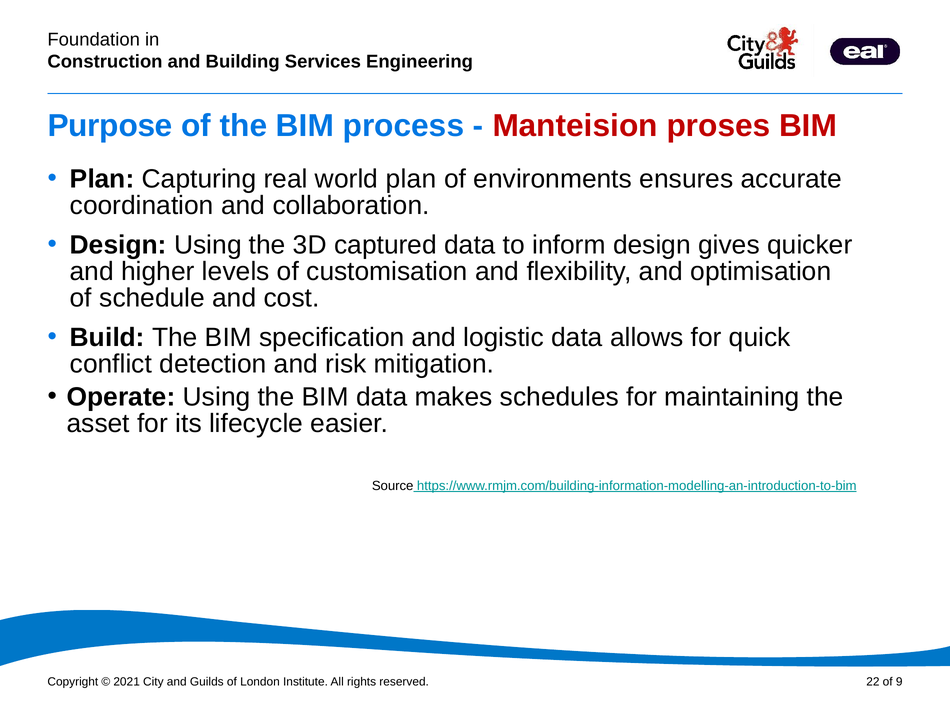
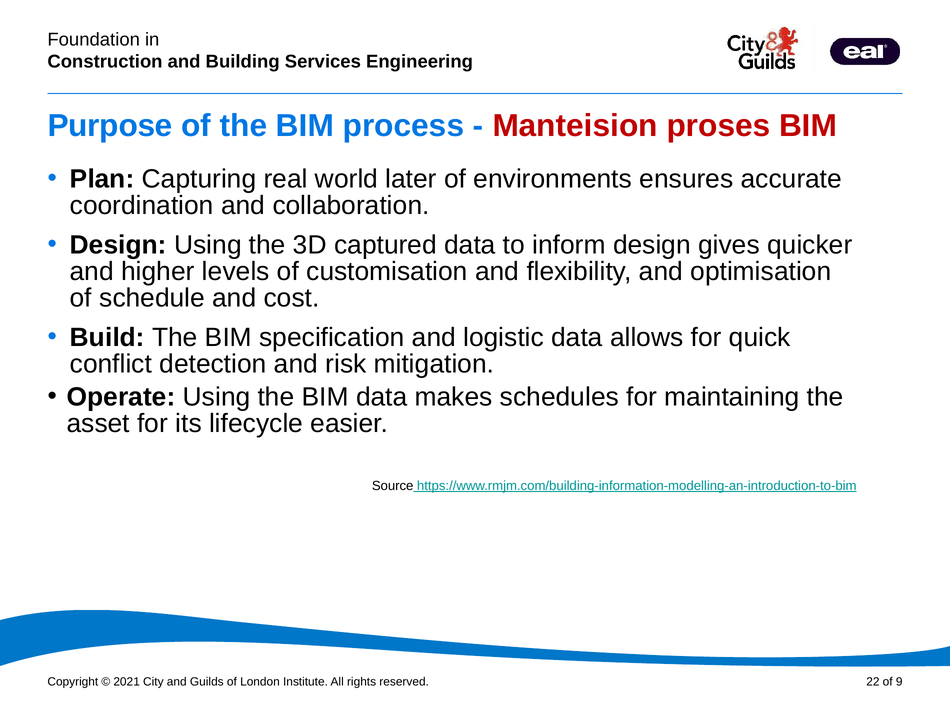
world plan: plan -> later
